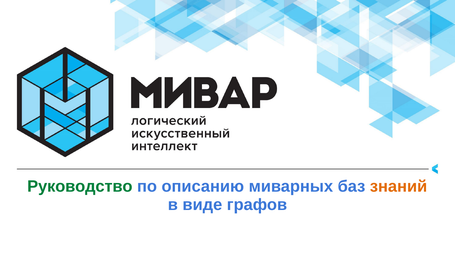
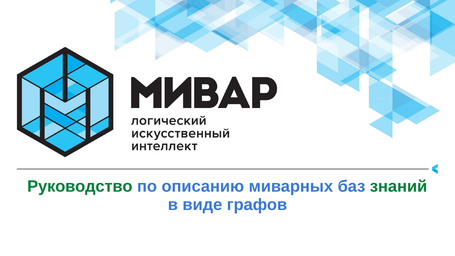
знаний colour: orange -> green
